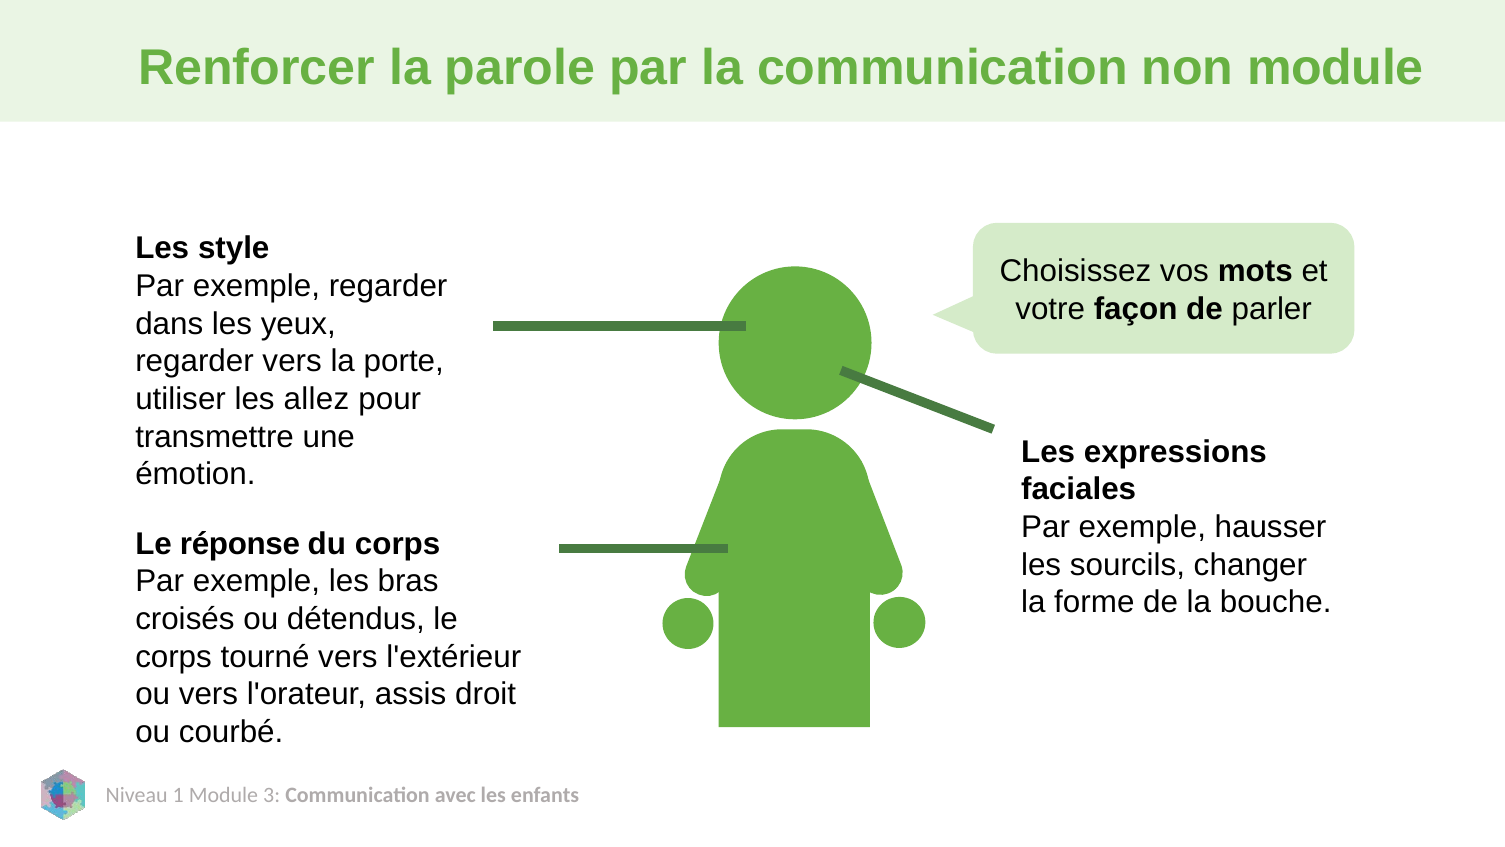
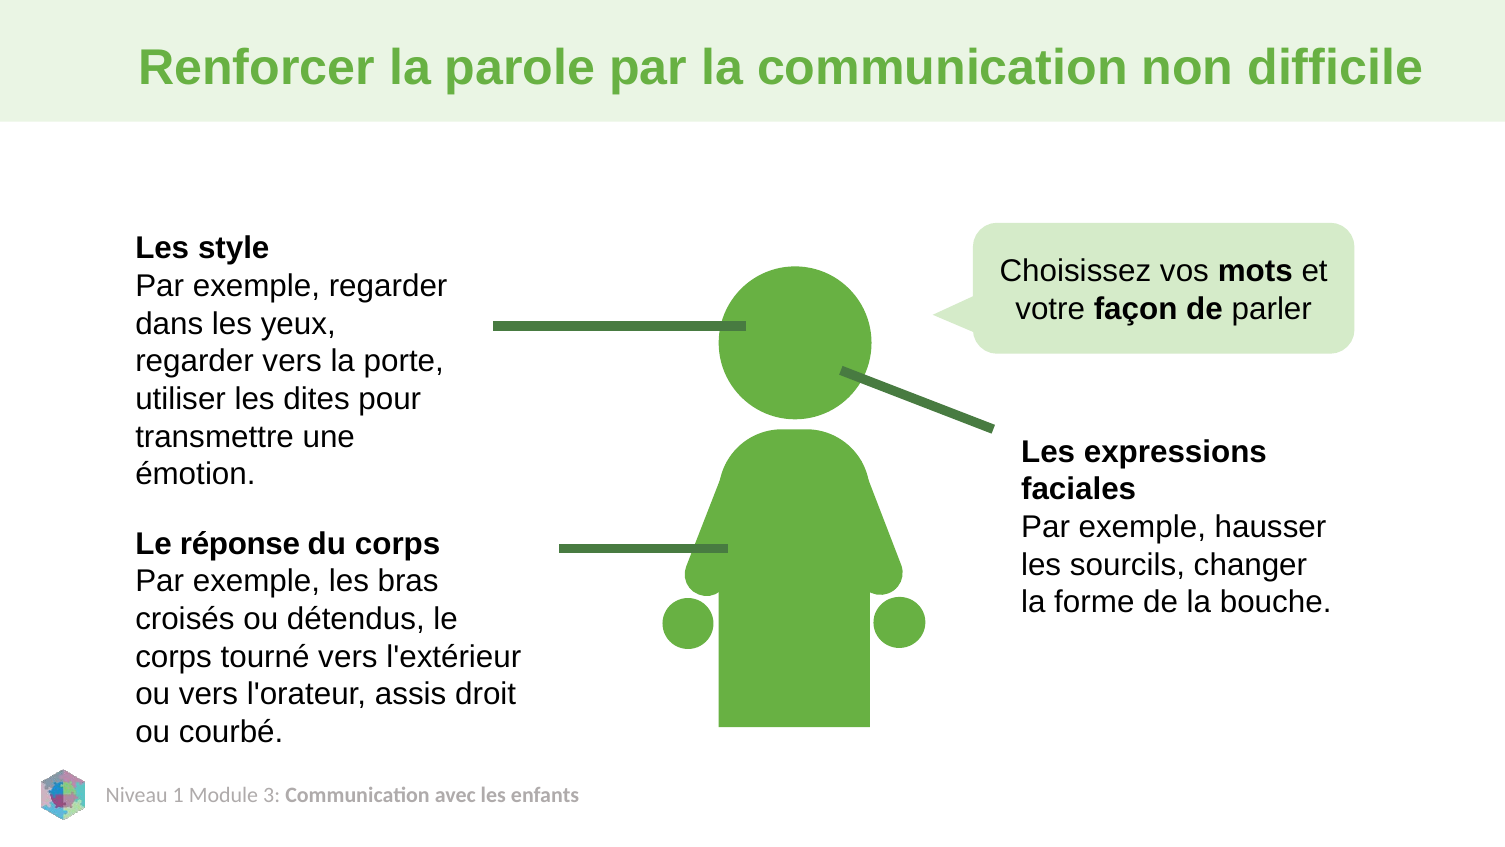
non module: module -> difficile
allez: allez -> dites
